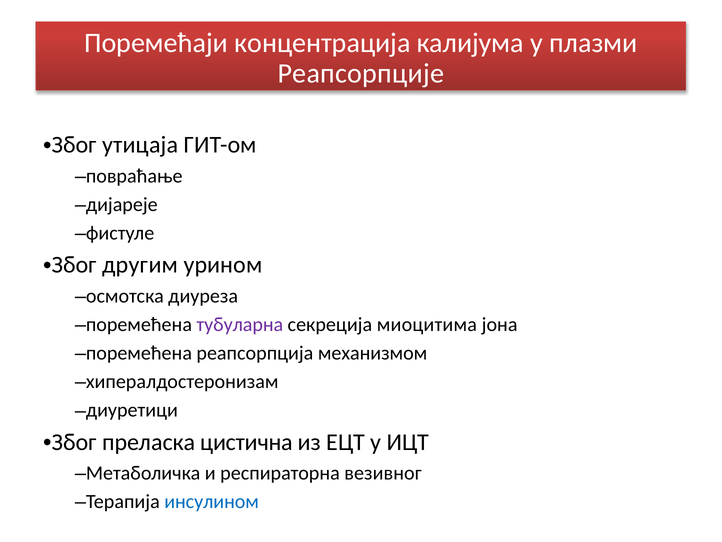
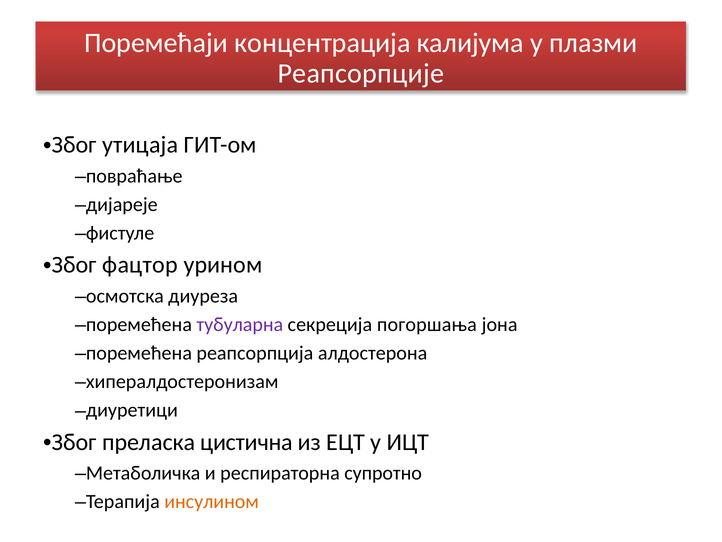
другим: другим -> фацтор
миоцитима: миоцитима -> погоршања
механизмом: механизмом -> алдостерона
везивног: везивног -> супротно
инсулином colour: blue -> orange
